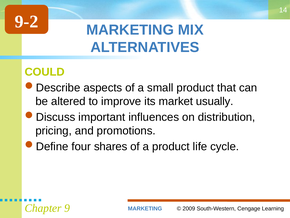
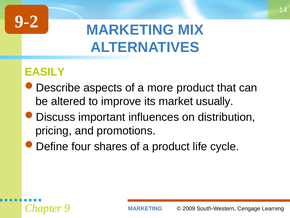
COULD: COULD -> EASILY
small: small -> more
